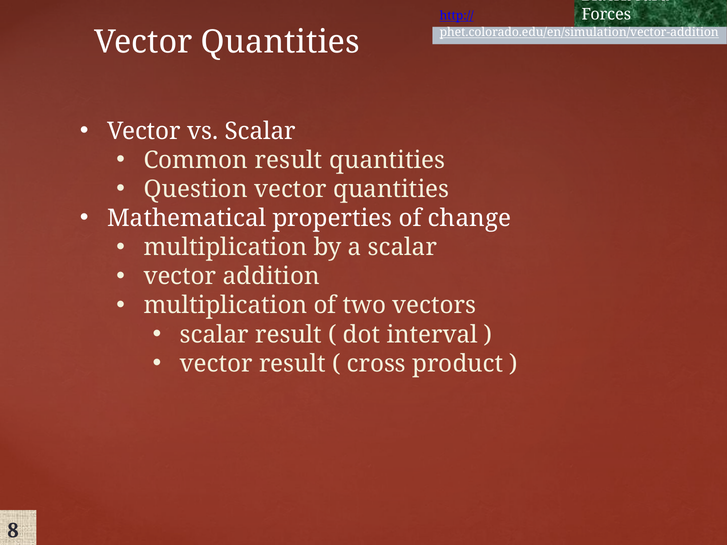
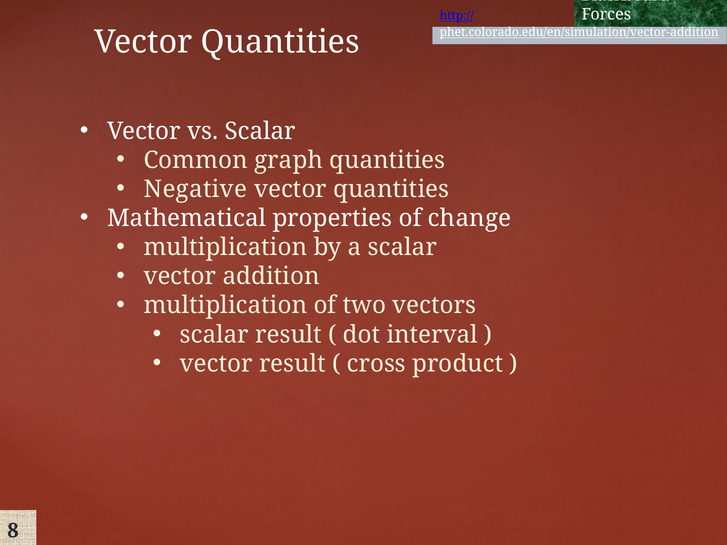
Common result: result -> graph
Question: Question -> Negative
